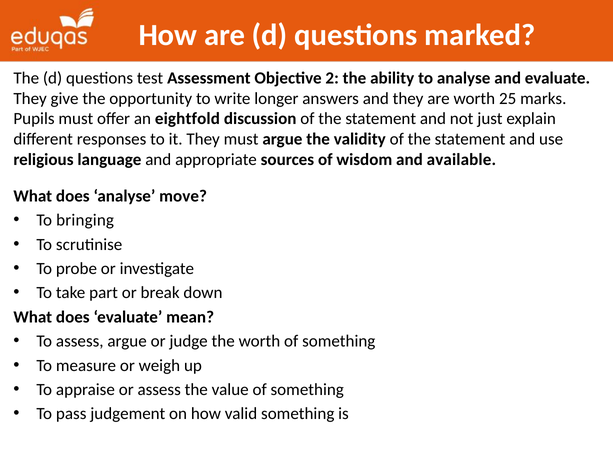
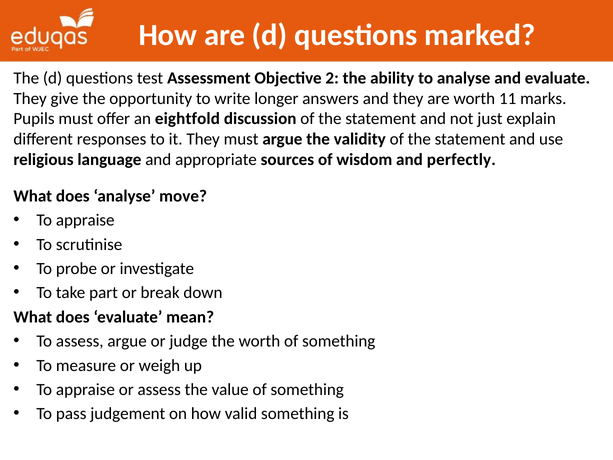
25: 25 -> 11
available: available -> perfectly
bringing at (85, 220): bringing -> appraise
